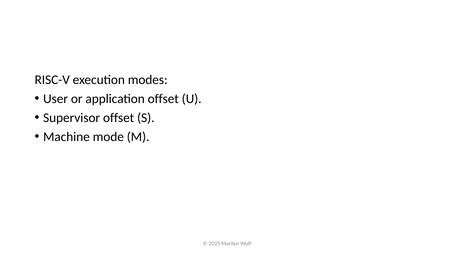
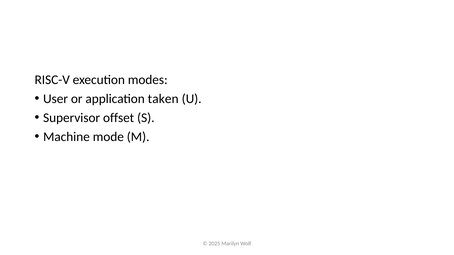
application offset: offset -> taken
